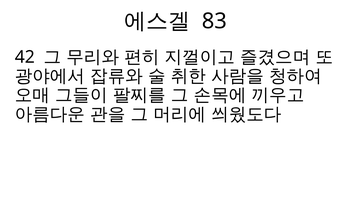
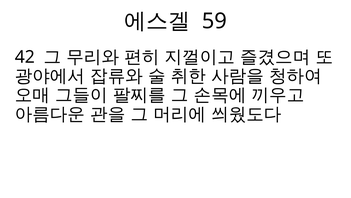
83: 83 -> 59
